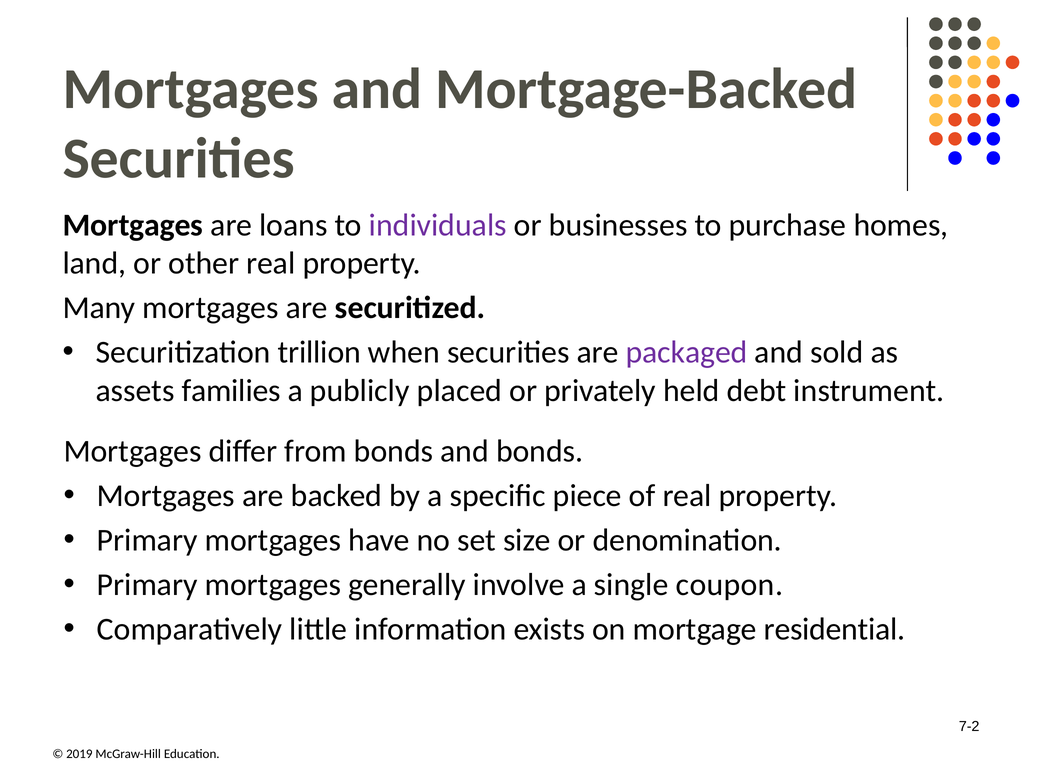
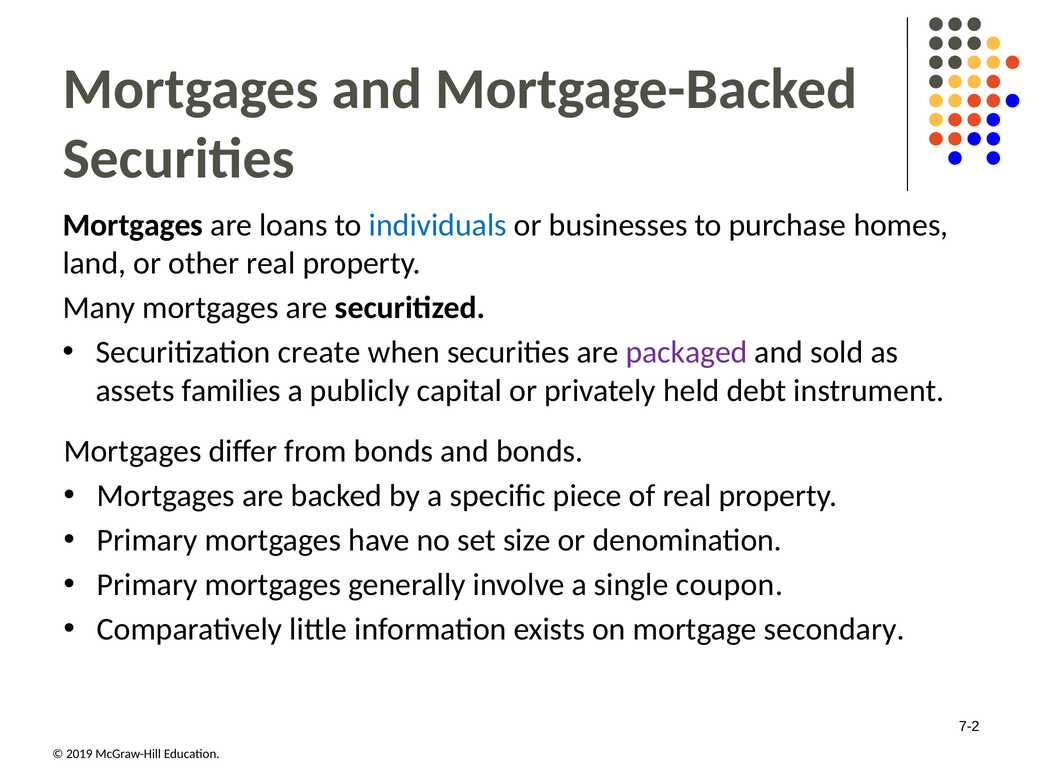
individuals colour: purple -> blue
trillion: trillion -> create
placed: placed -> capital
residential: residential -> secondary
